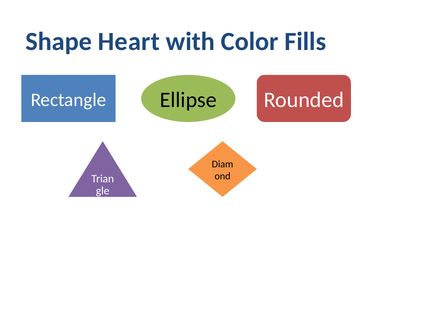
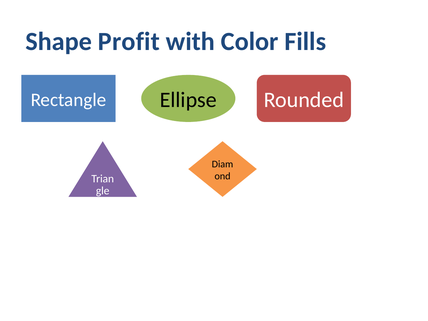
Heart: Heart -> Profit
